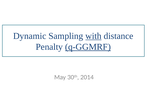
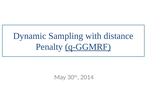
with underline: present -> none
